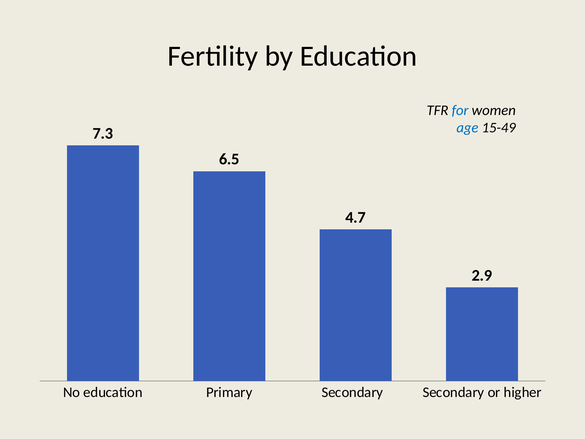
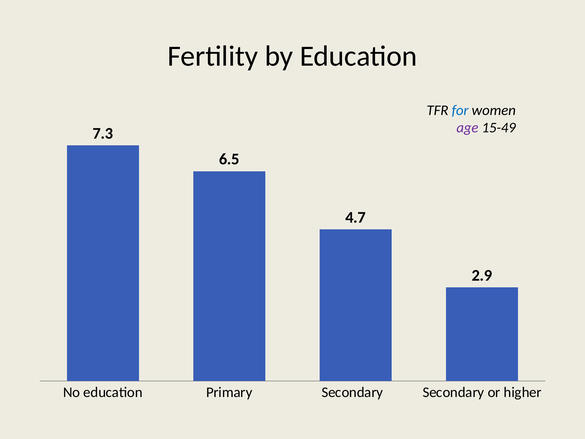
age colour: blue -> purple
